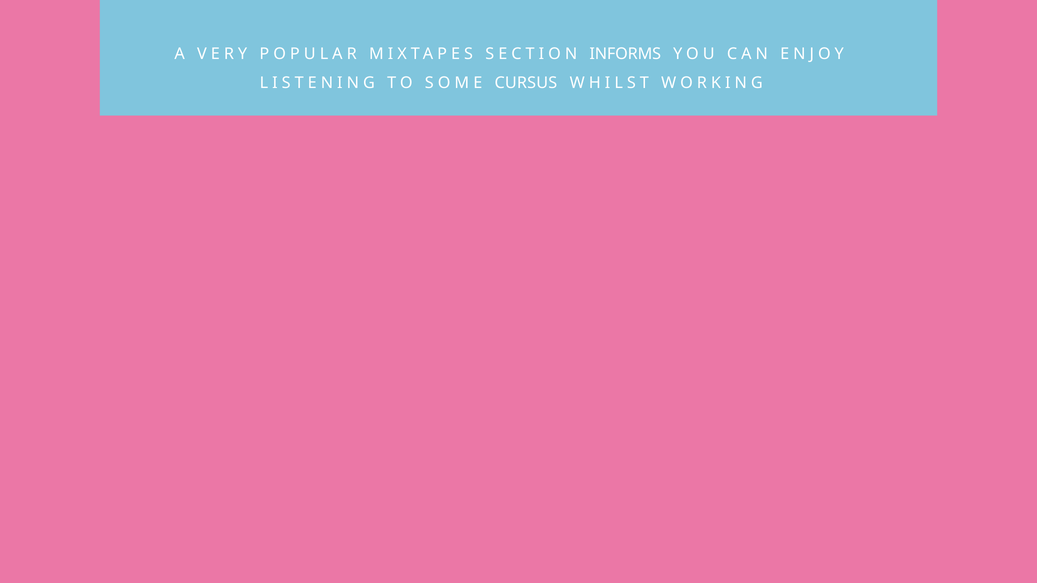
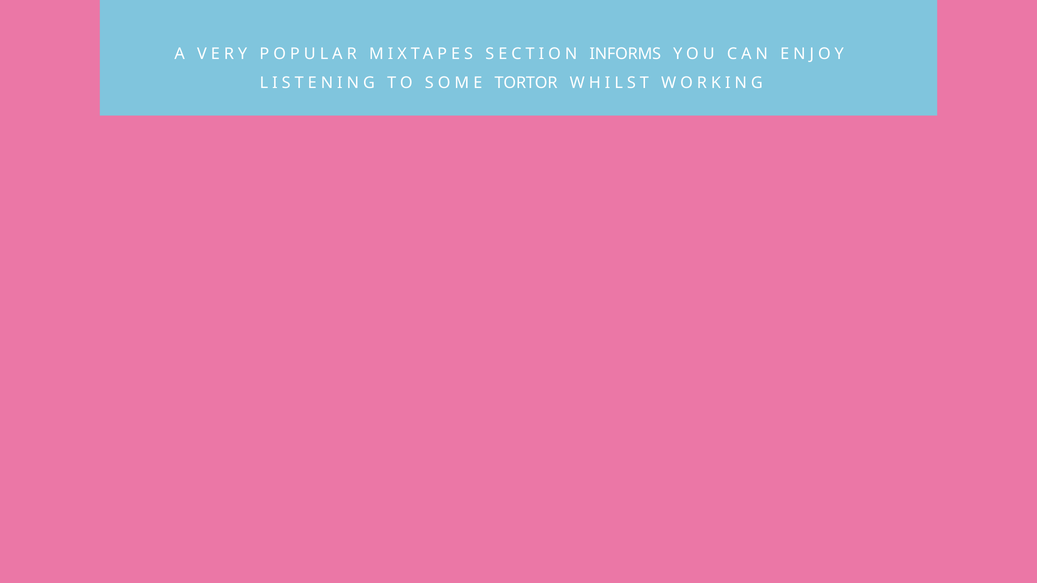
CURSUS: CURSUS -> TORTOR
